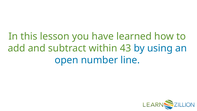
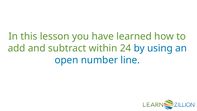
43: 43 -> 24
